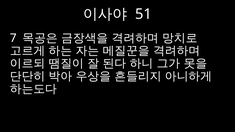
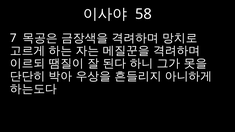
51: 51 -> 58
